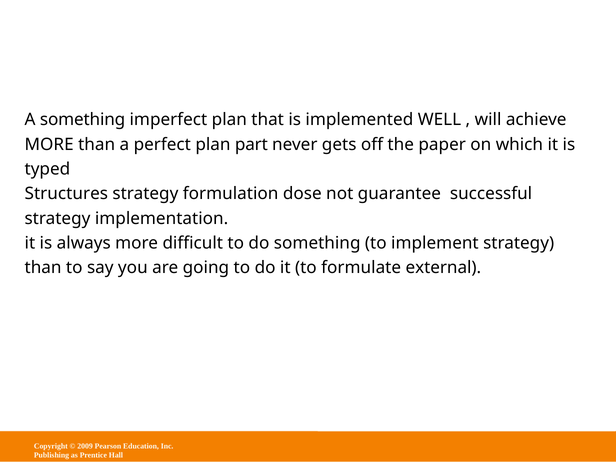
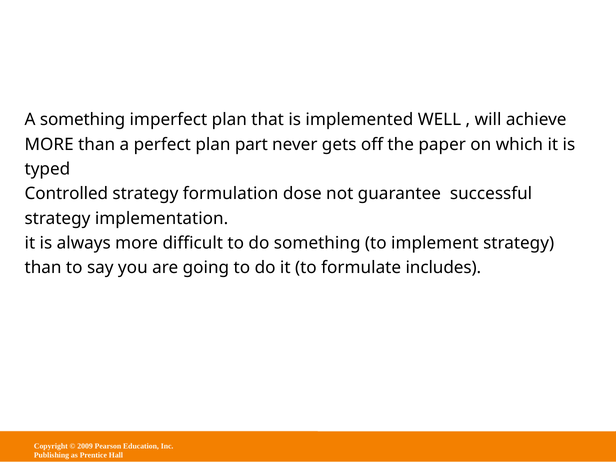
Structures: Structures -> Controlled
external: external -> includes
